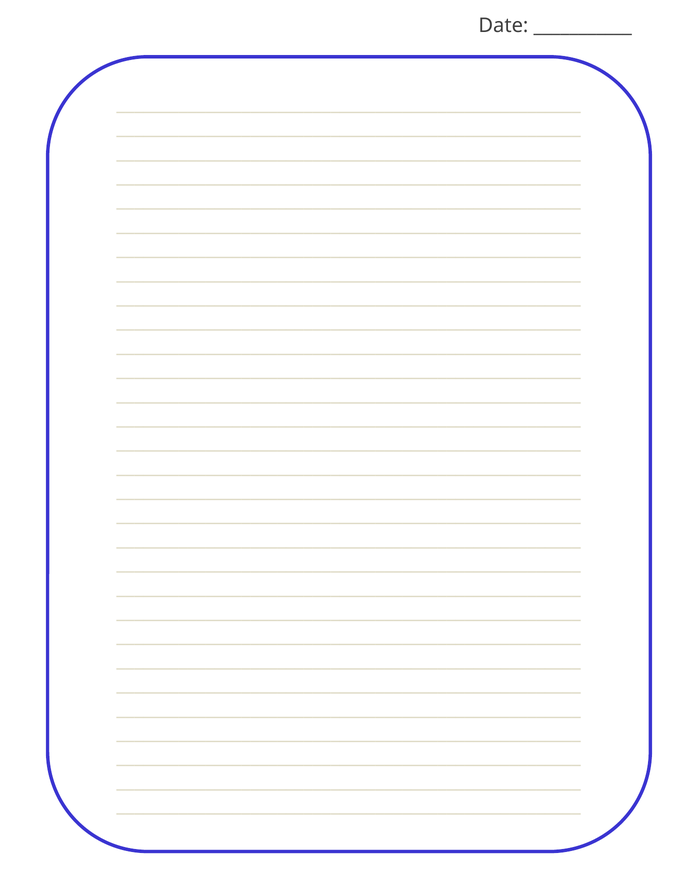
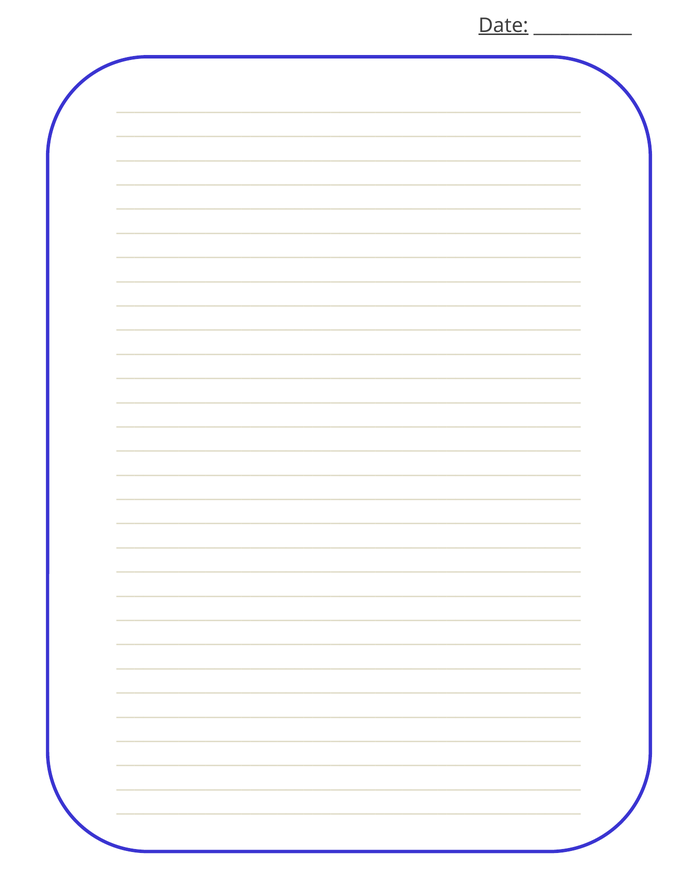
Date underline: none -> present
